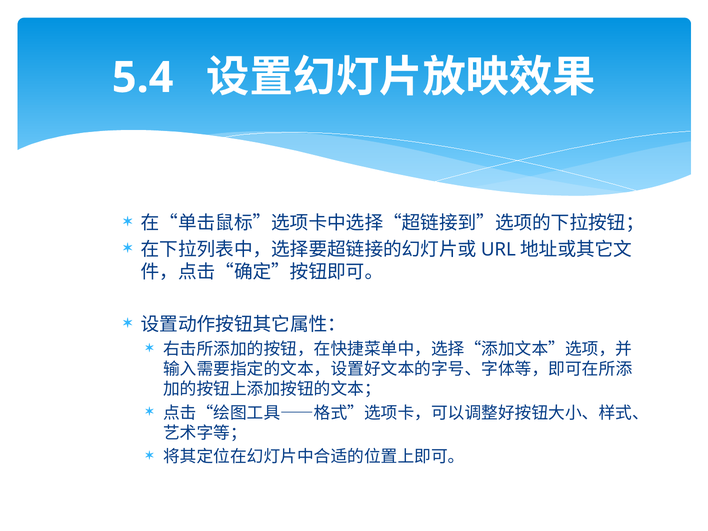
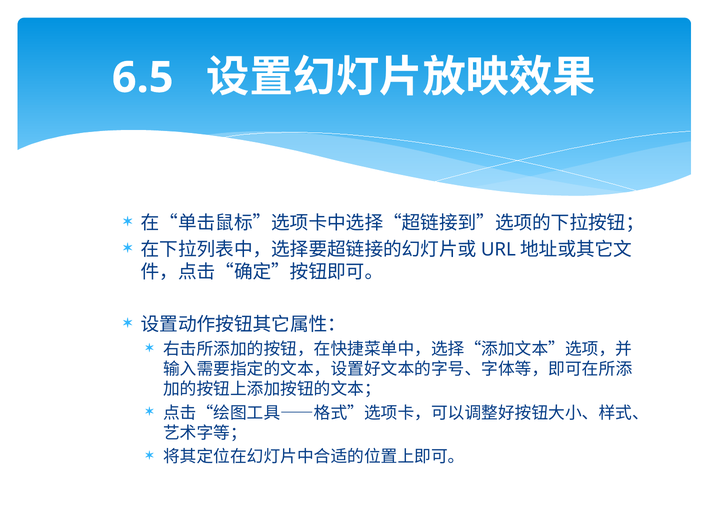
5.4: 5.4 -> 6.5
